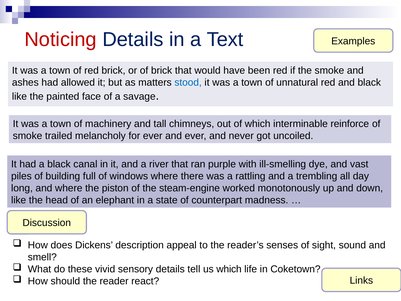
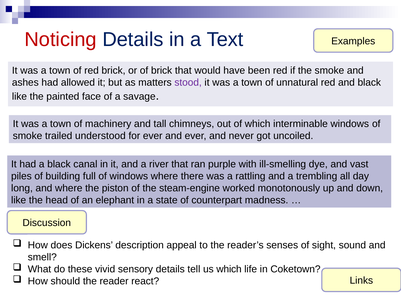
stood colour: blue -> purple
interminable reinforce: reinforce -> windows
melancholy: melancholy -> understood
